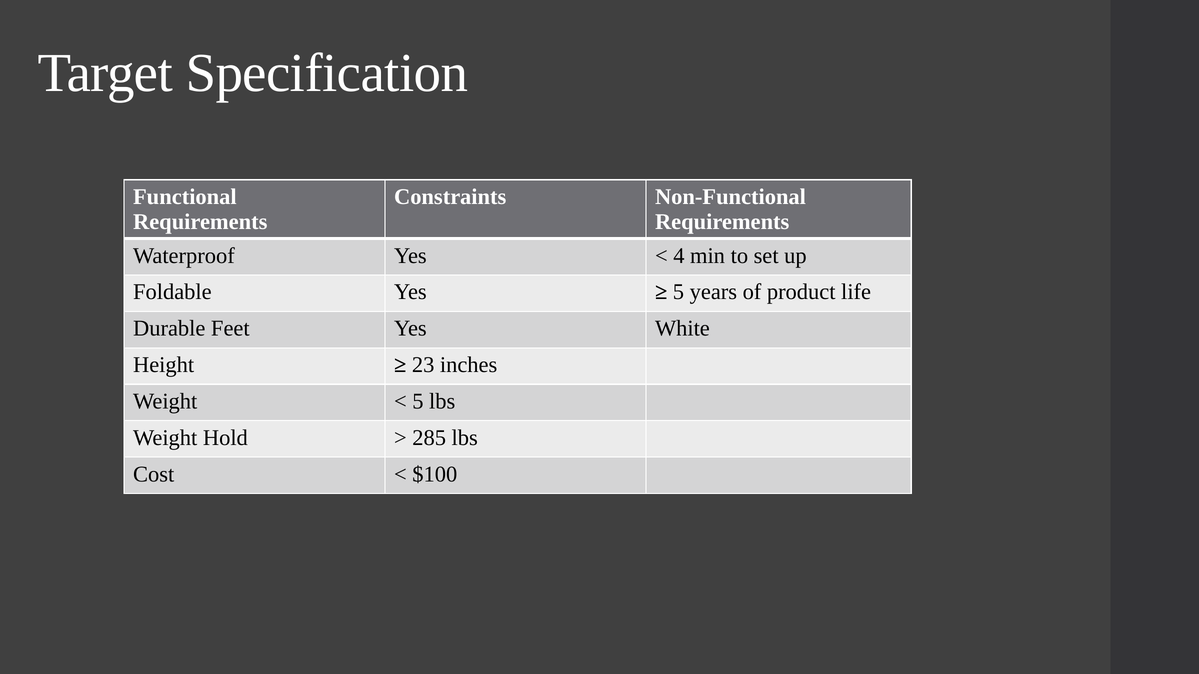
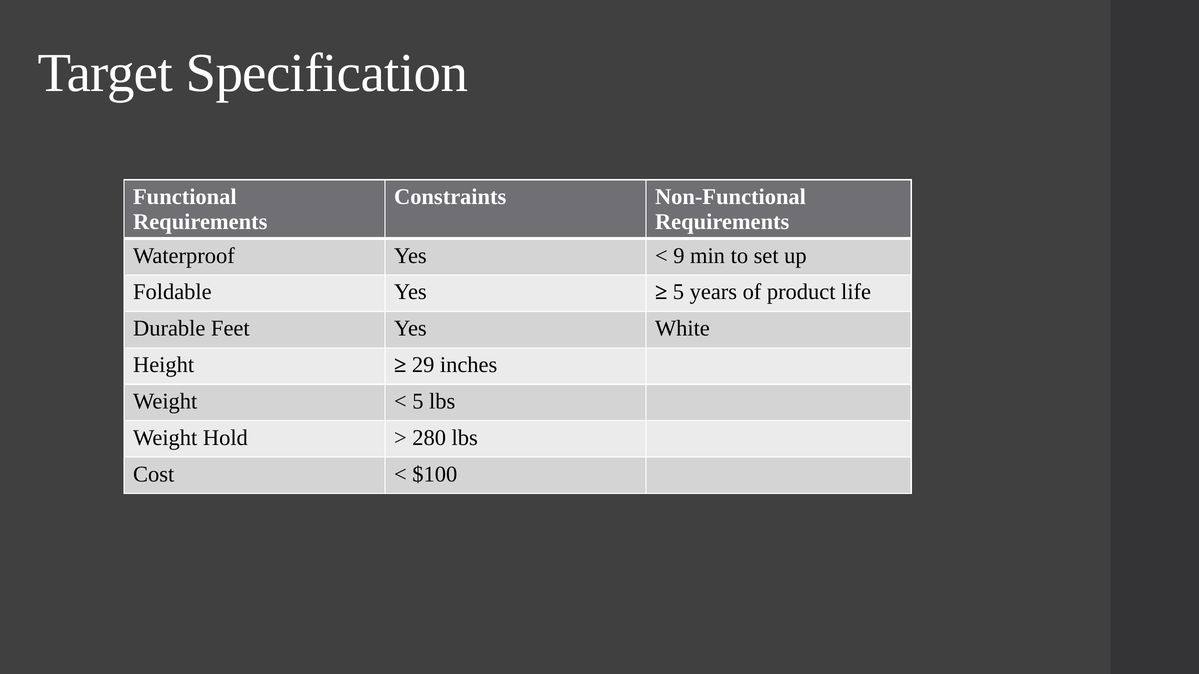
4: 4 -> 9
23: 23 -> 29
285: 285 -> 280
